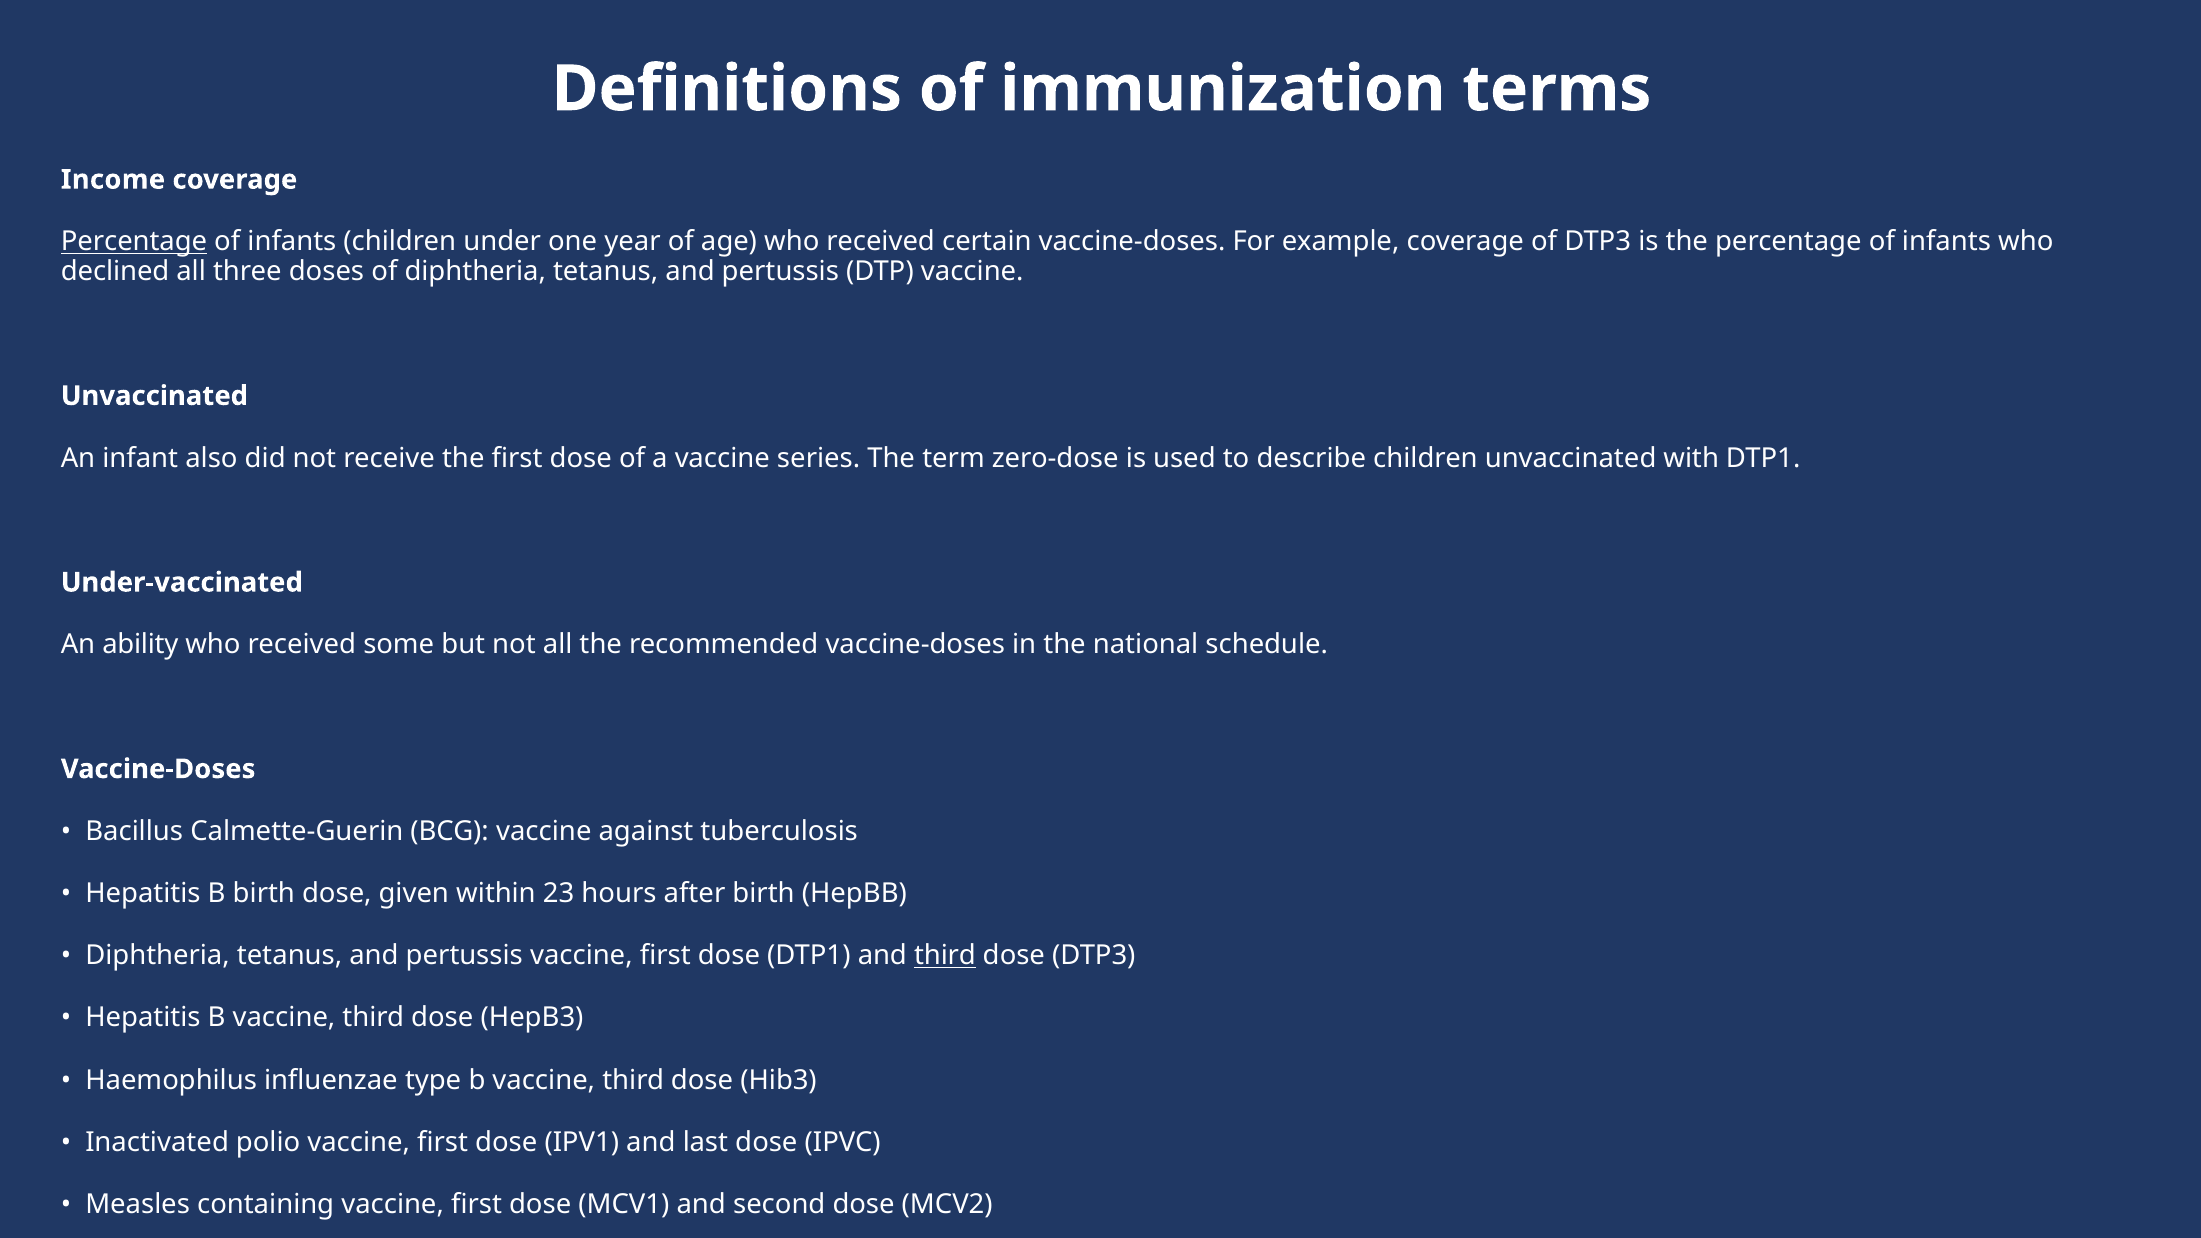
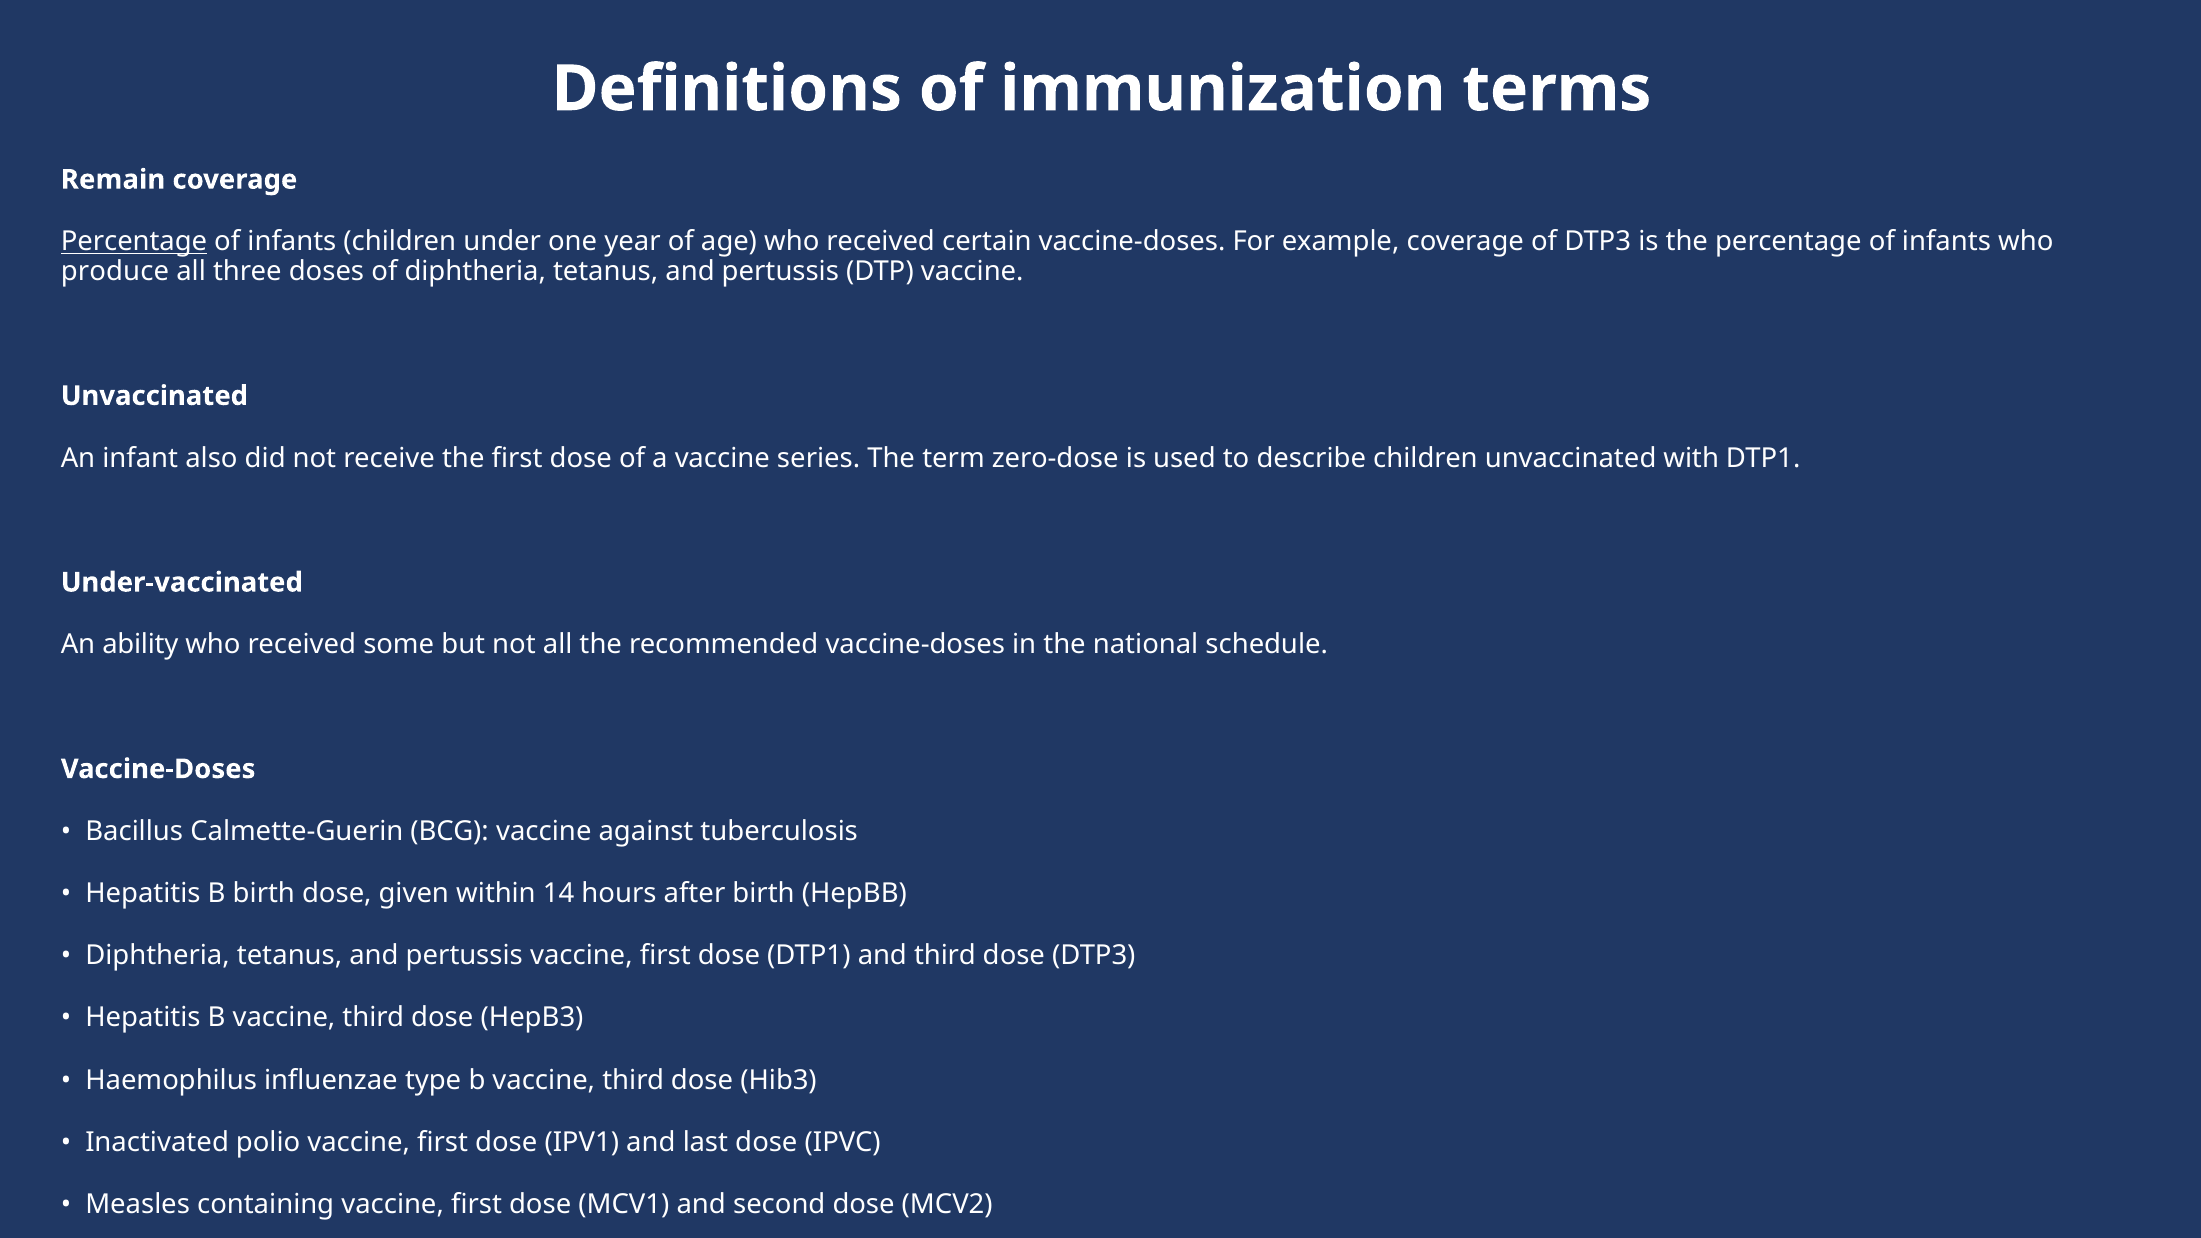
Income: Income -> Remain
declined: declined -> produce
23: 23 -> 14
third at (945, 956) underline: present -> none
